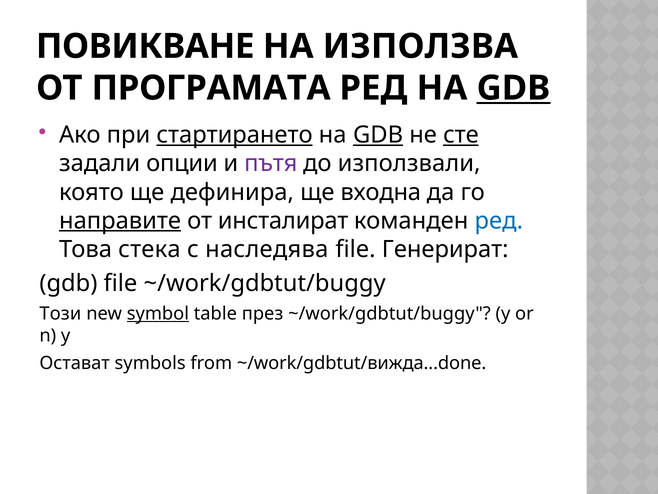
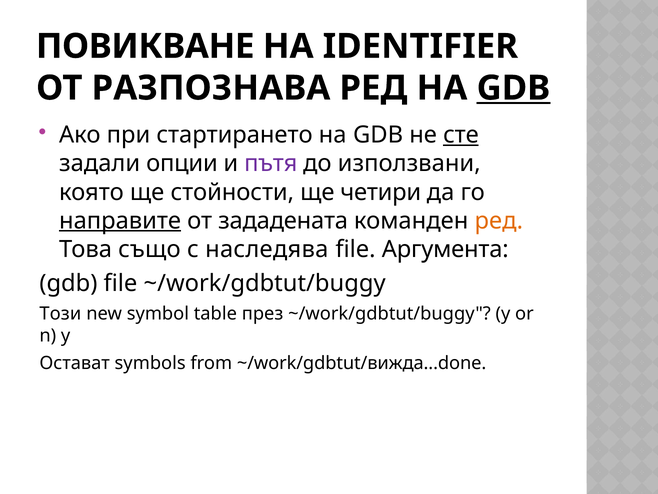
ИЗПОЛЗВА: ИЗПОЛЗВА -> IDENTIFIER
ПРОГРАМАТА: ПРОГРАМАТА -> РАЗПОЗНАВА
стартирането underline: present -> none
GDB at (378, 135) underline: present -> none
използвали: използвали -> използвани
дефинира: дефинира -> стойности
входна: входна -> четири
инсталират: инсталират -> зададената
ред at (499, 220) colour: blue -> orange
стека: стека -> също
Генерират: Генерират -> Аргумента
symbol underline: present -> none
